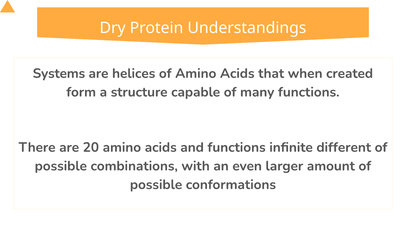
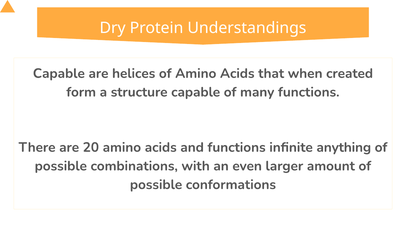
Systems at (59, 74): Systems -> Capable
different: different -> anything
